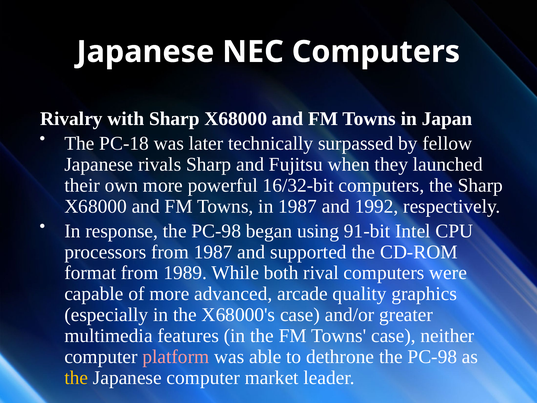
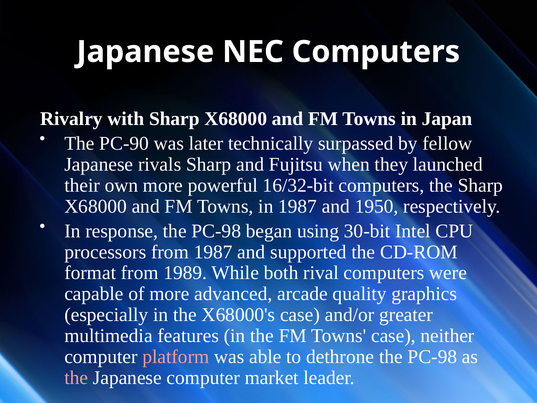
PC-18: PC-18 -> PC-90
1992: 1992 -> 1950
91-bit: 91-bit -> 30-bit
the at (76, 377) colour: yellow -> pink
